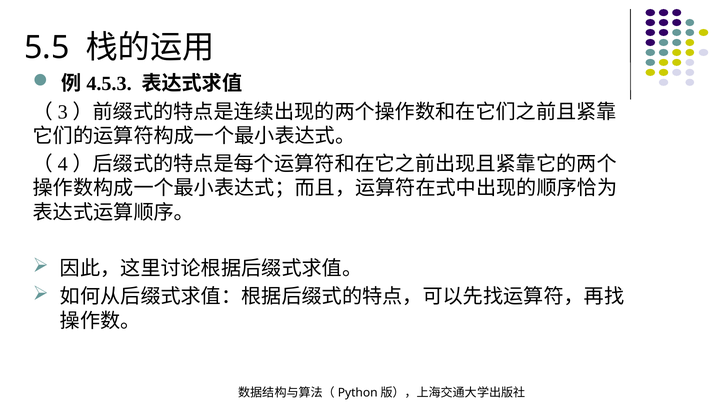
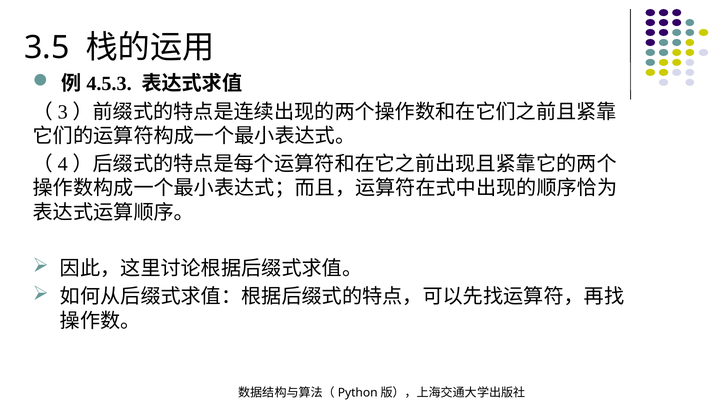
5.5: 5.5 -> 3.5
